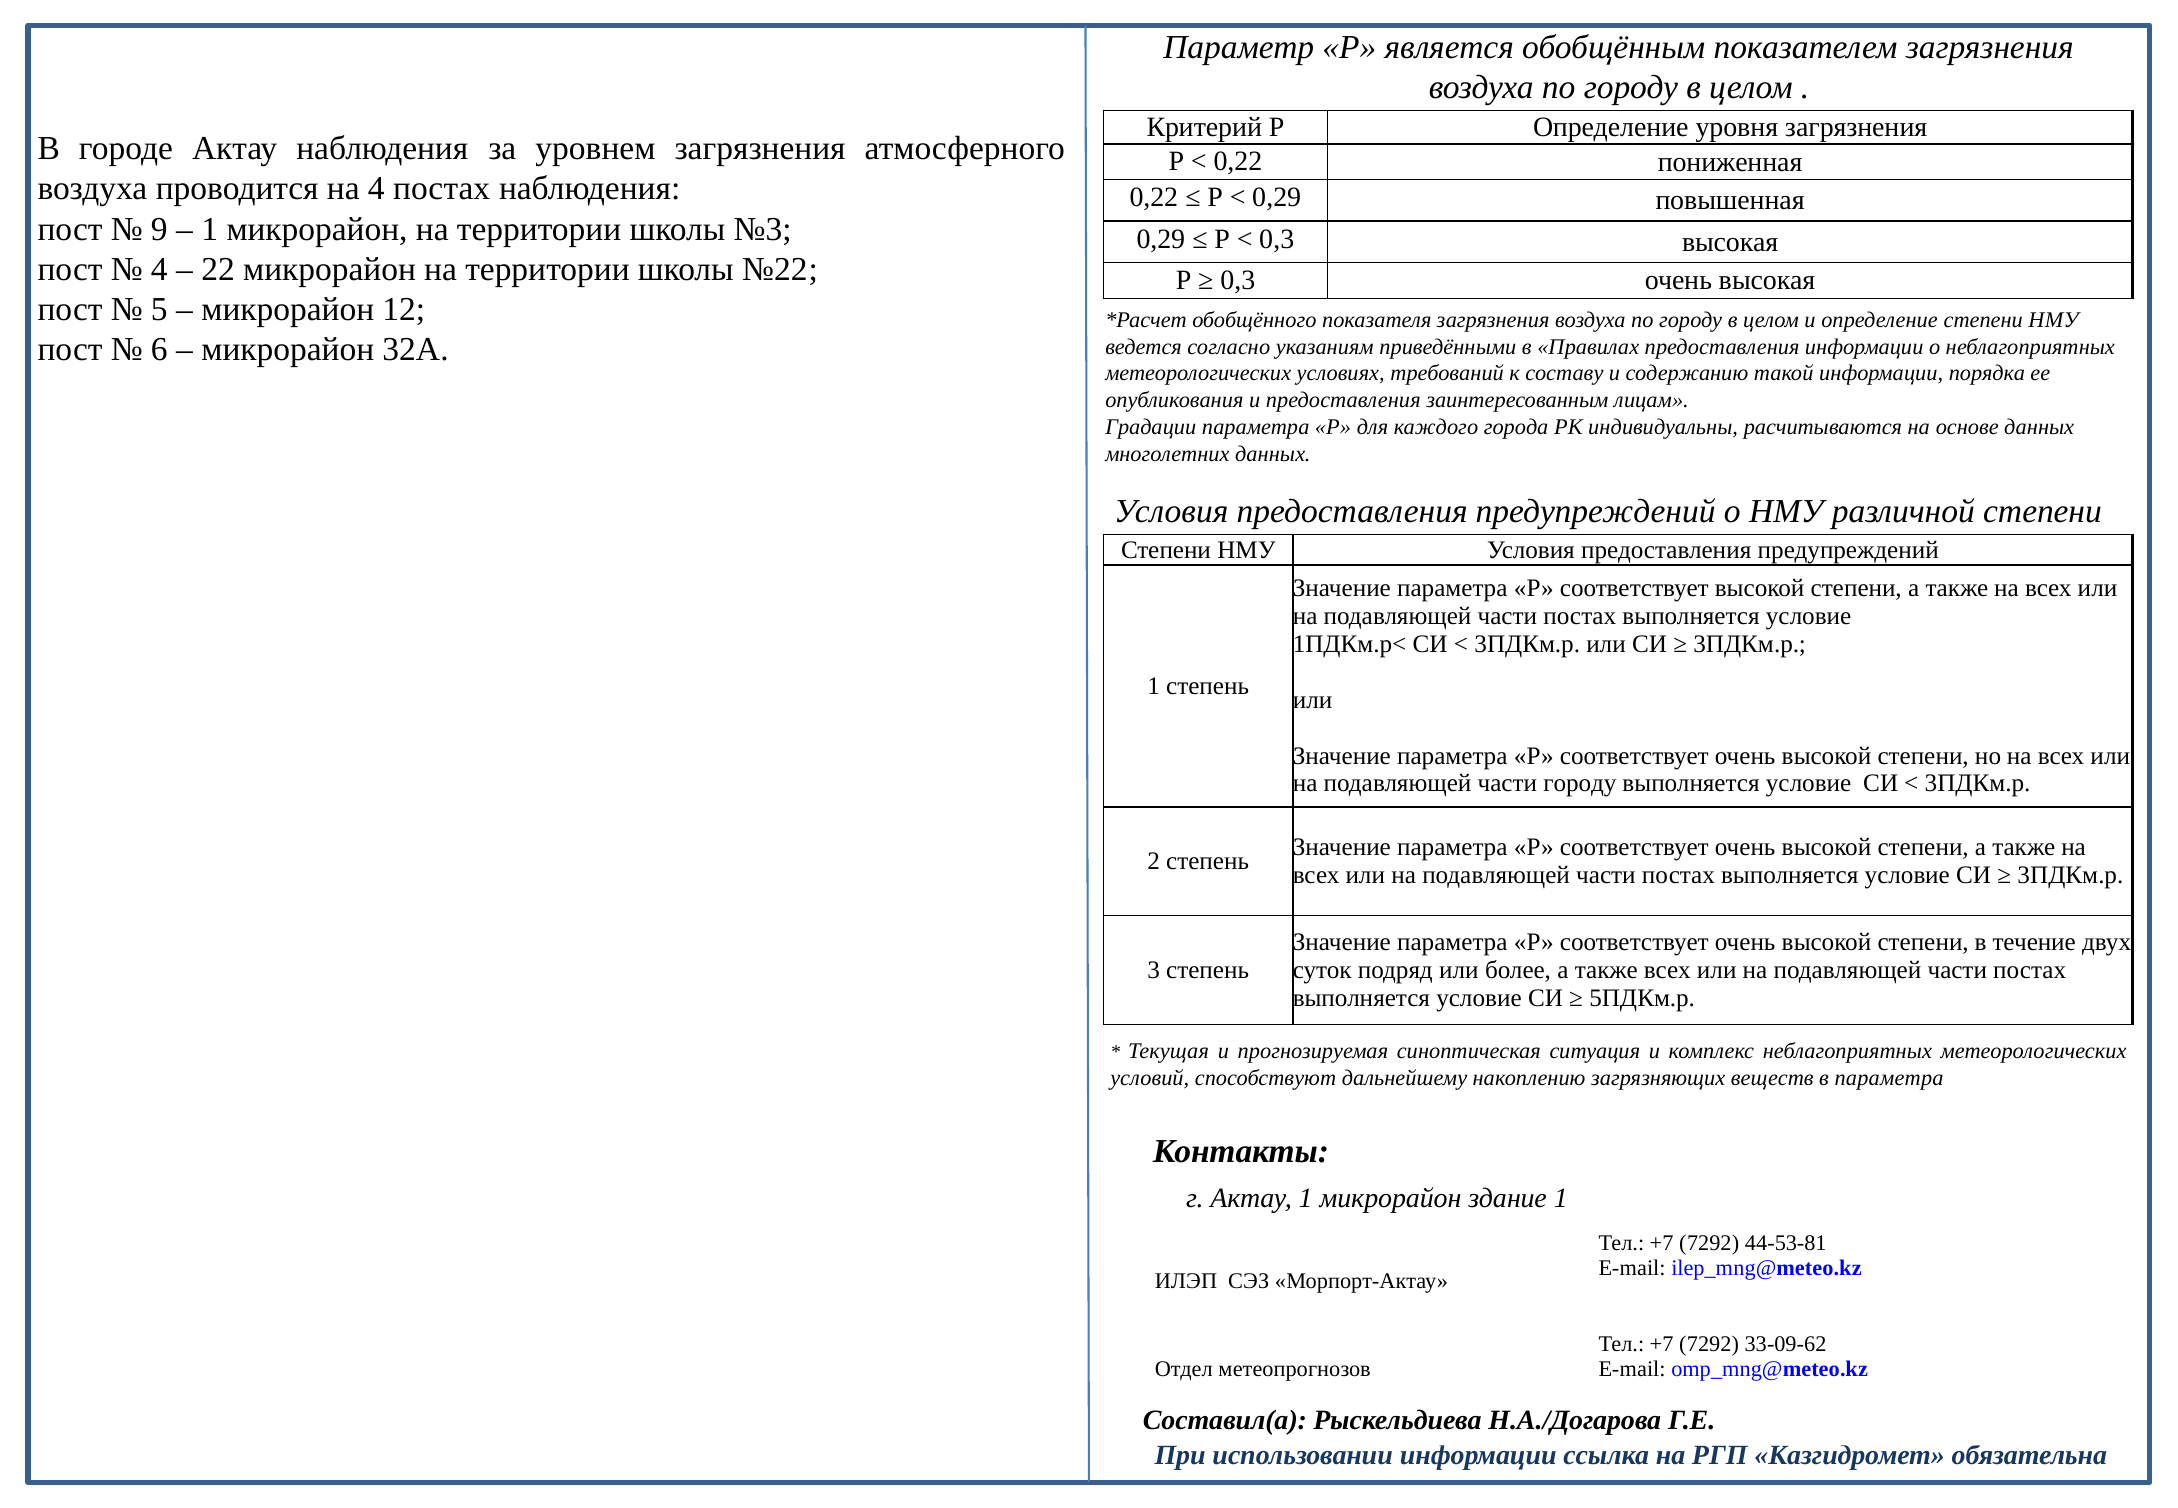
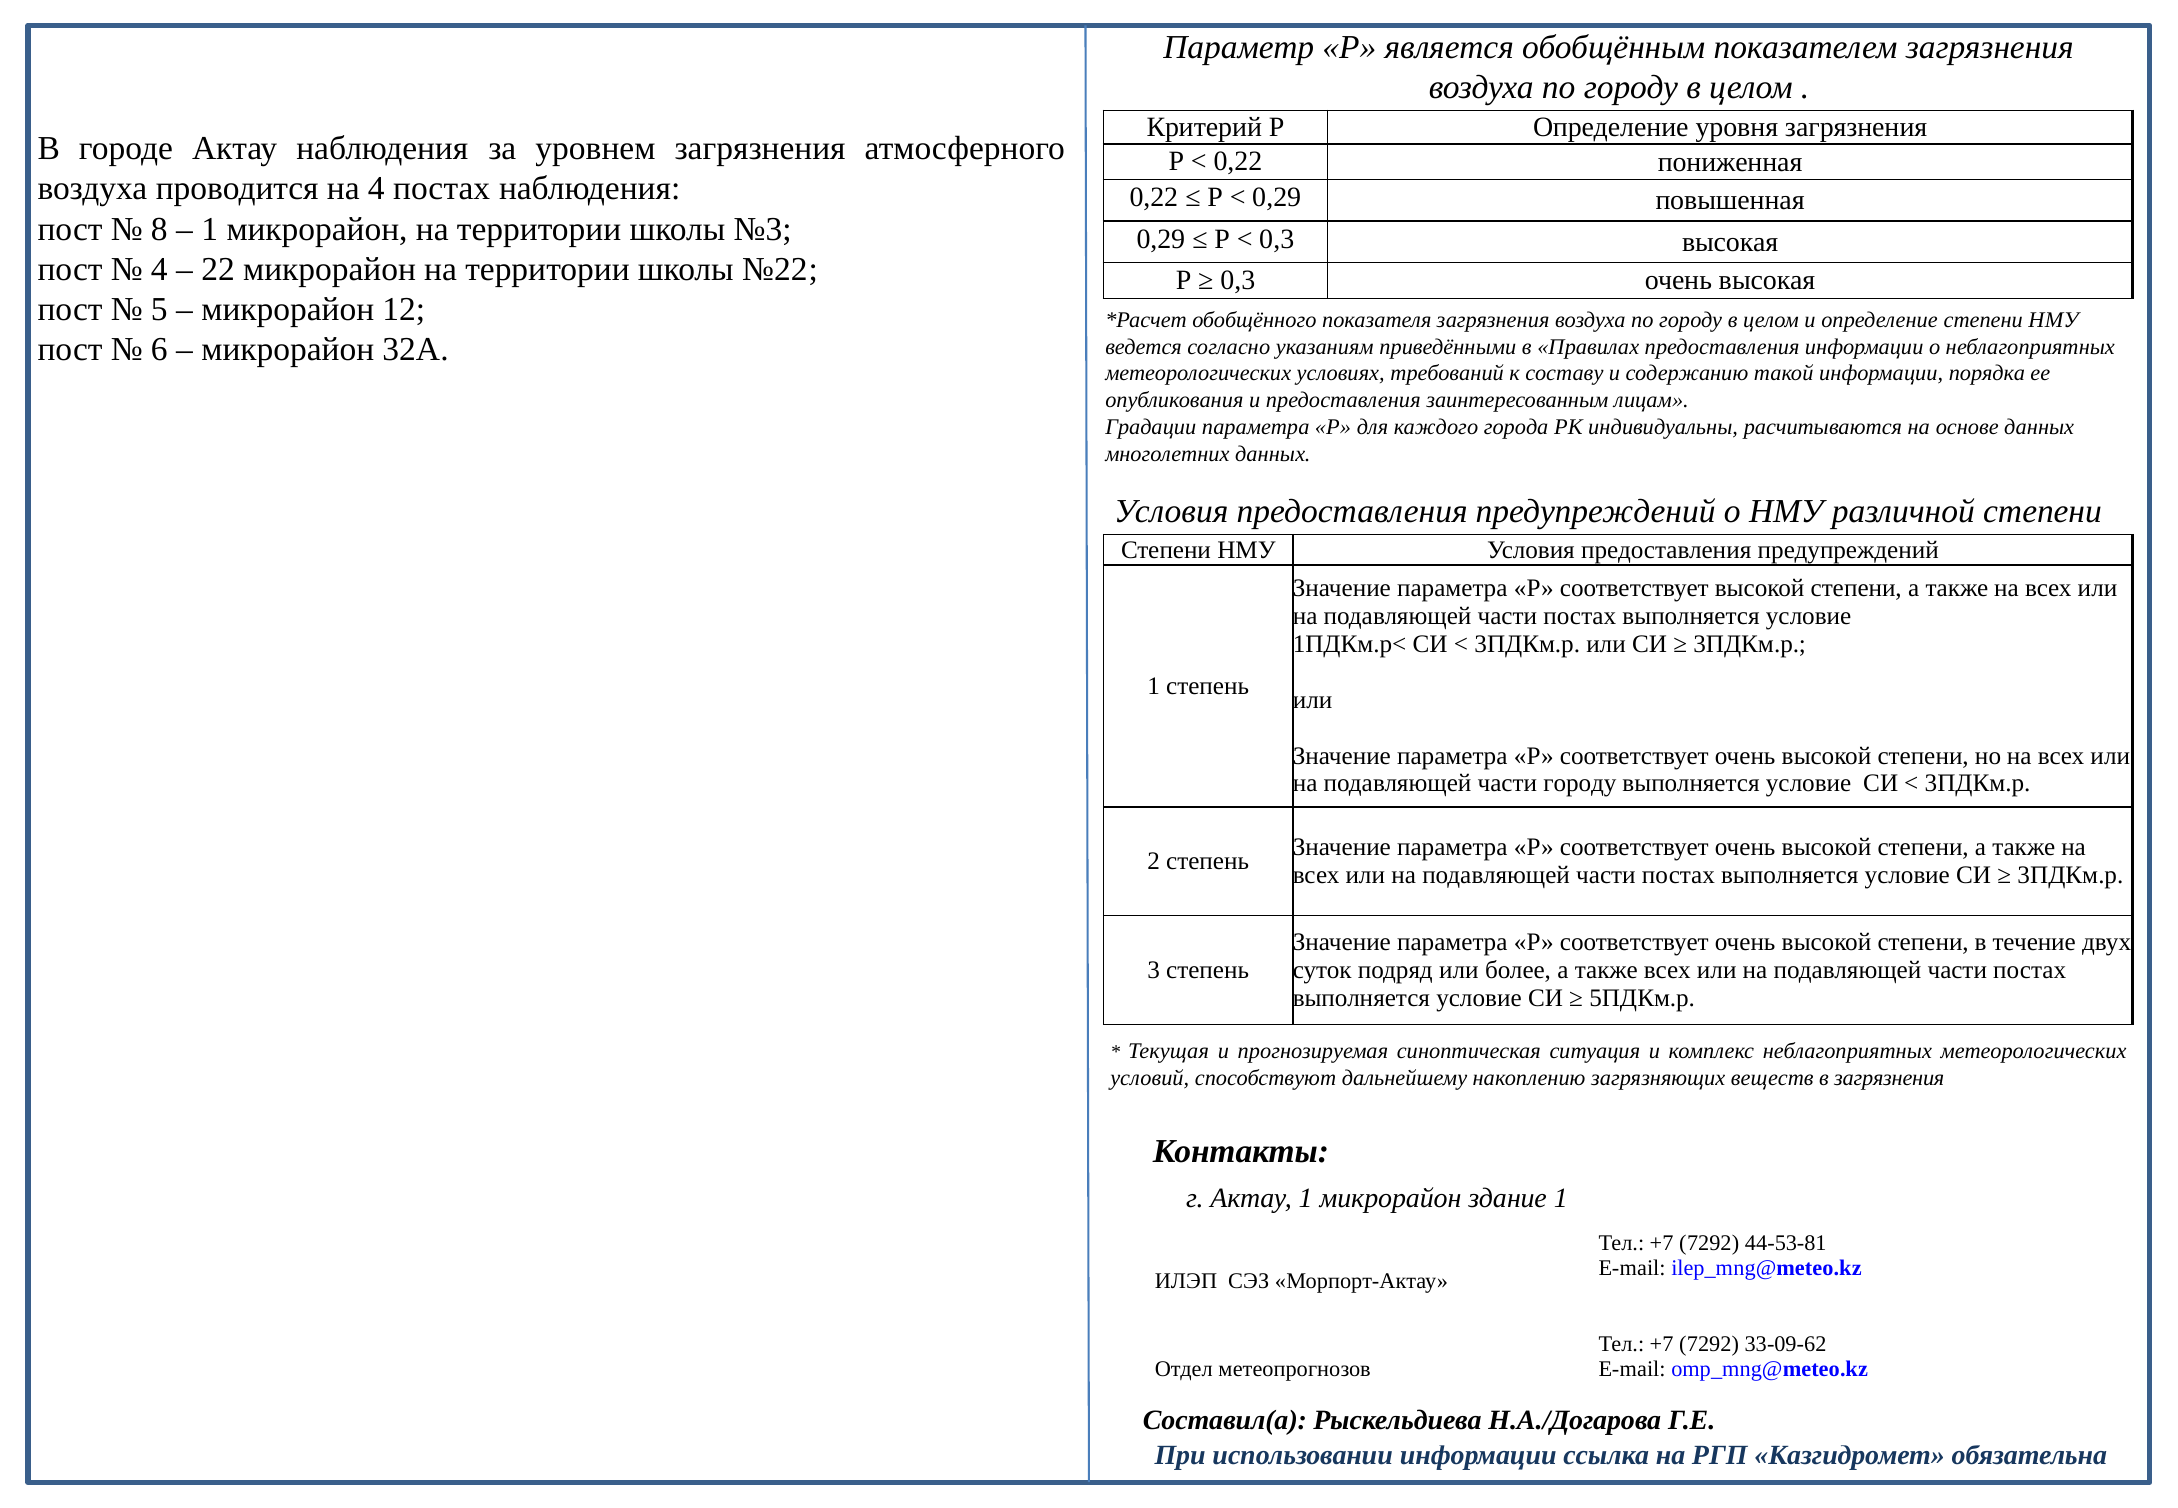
9: 9 -> 8
в параметра: параметра -> загрязнения
